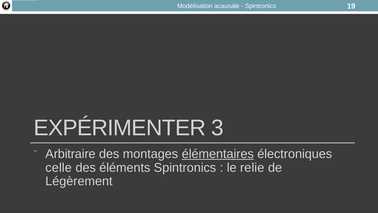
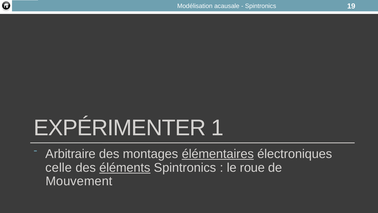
3: 3 -> 1
éléments underline: none -> present
relie: relie -> roue
Légèrement: Légèrement -> Mouvement
